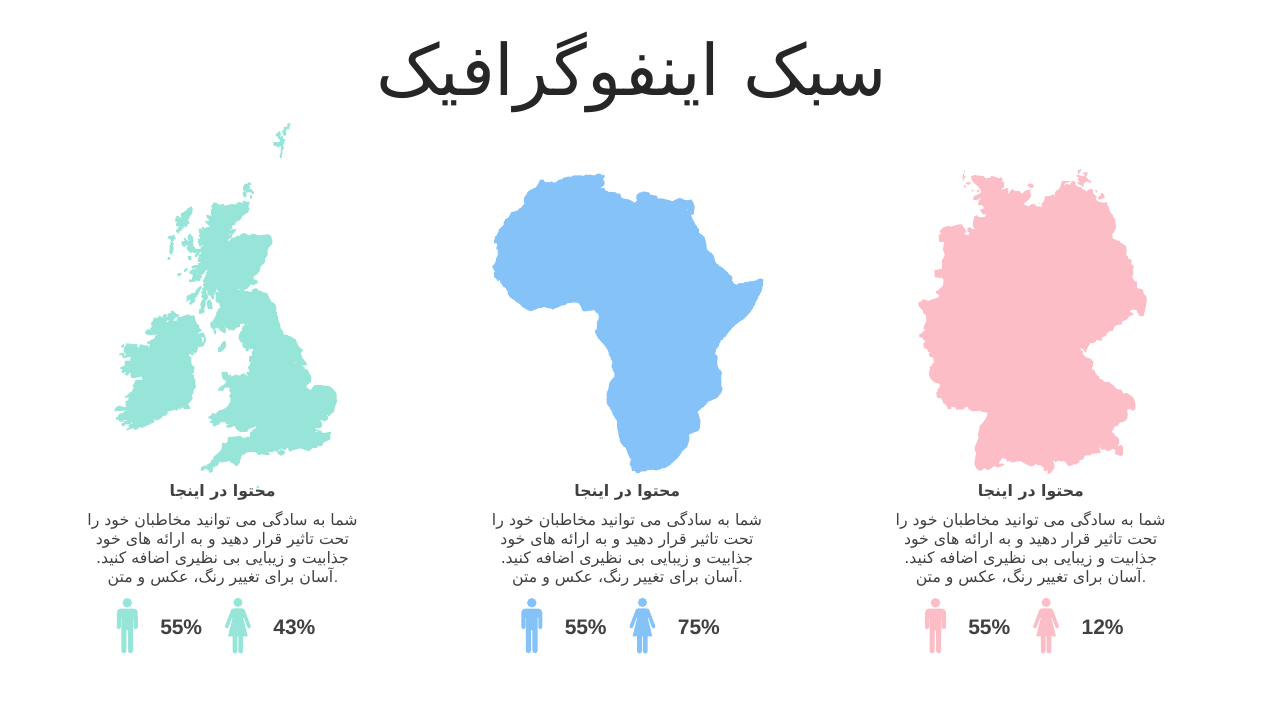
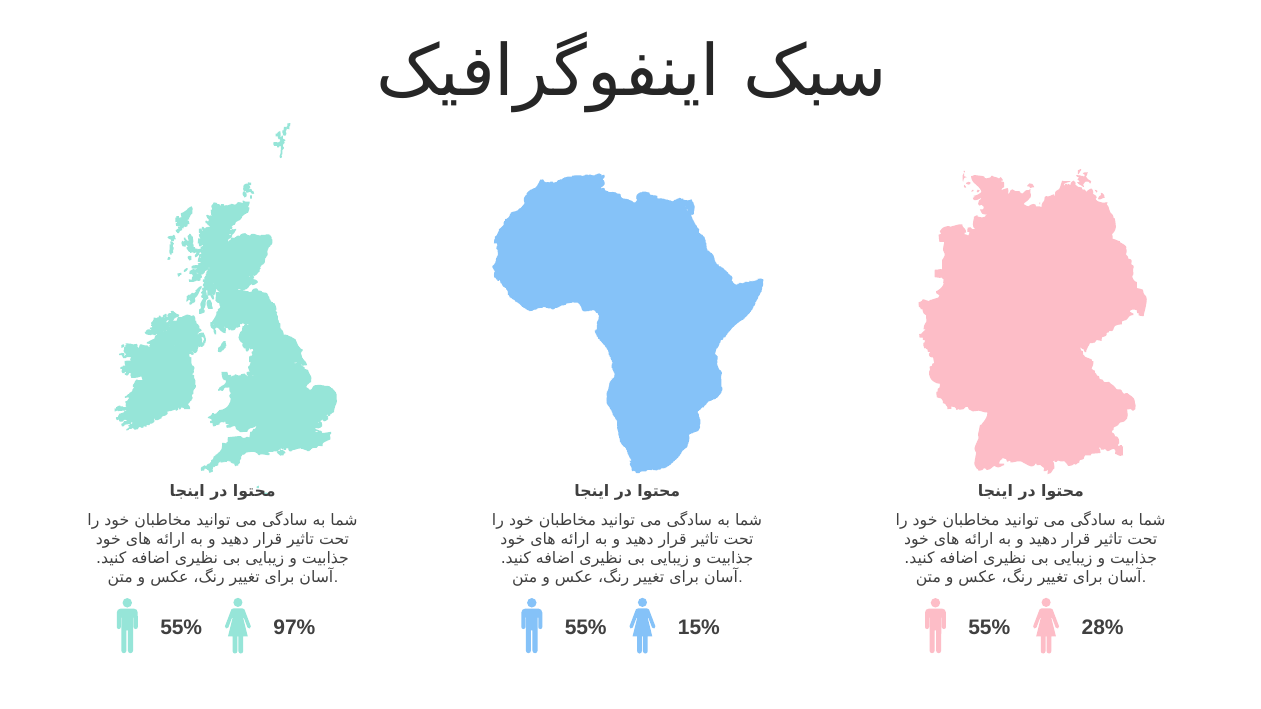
43%: 43% -> 97%
75%: 75% -> 15%
12%: 12% -> 28%
